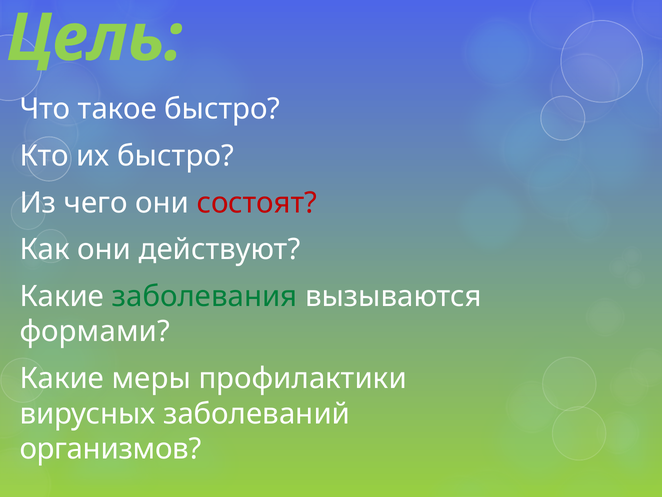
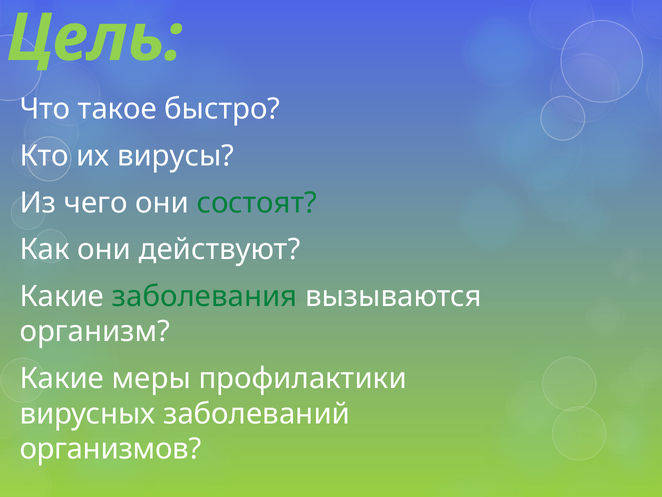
их быстро: быстро -> вирусы
состоят colour: red -> green
формами: формами -> организм
